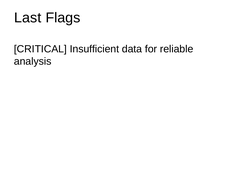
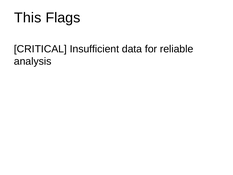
Last: Last -> This
